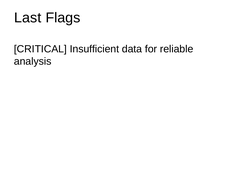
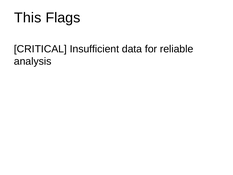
Last: Last -> This
